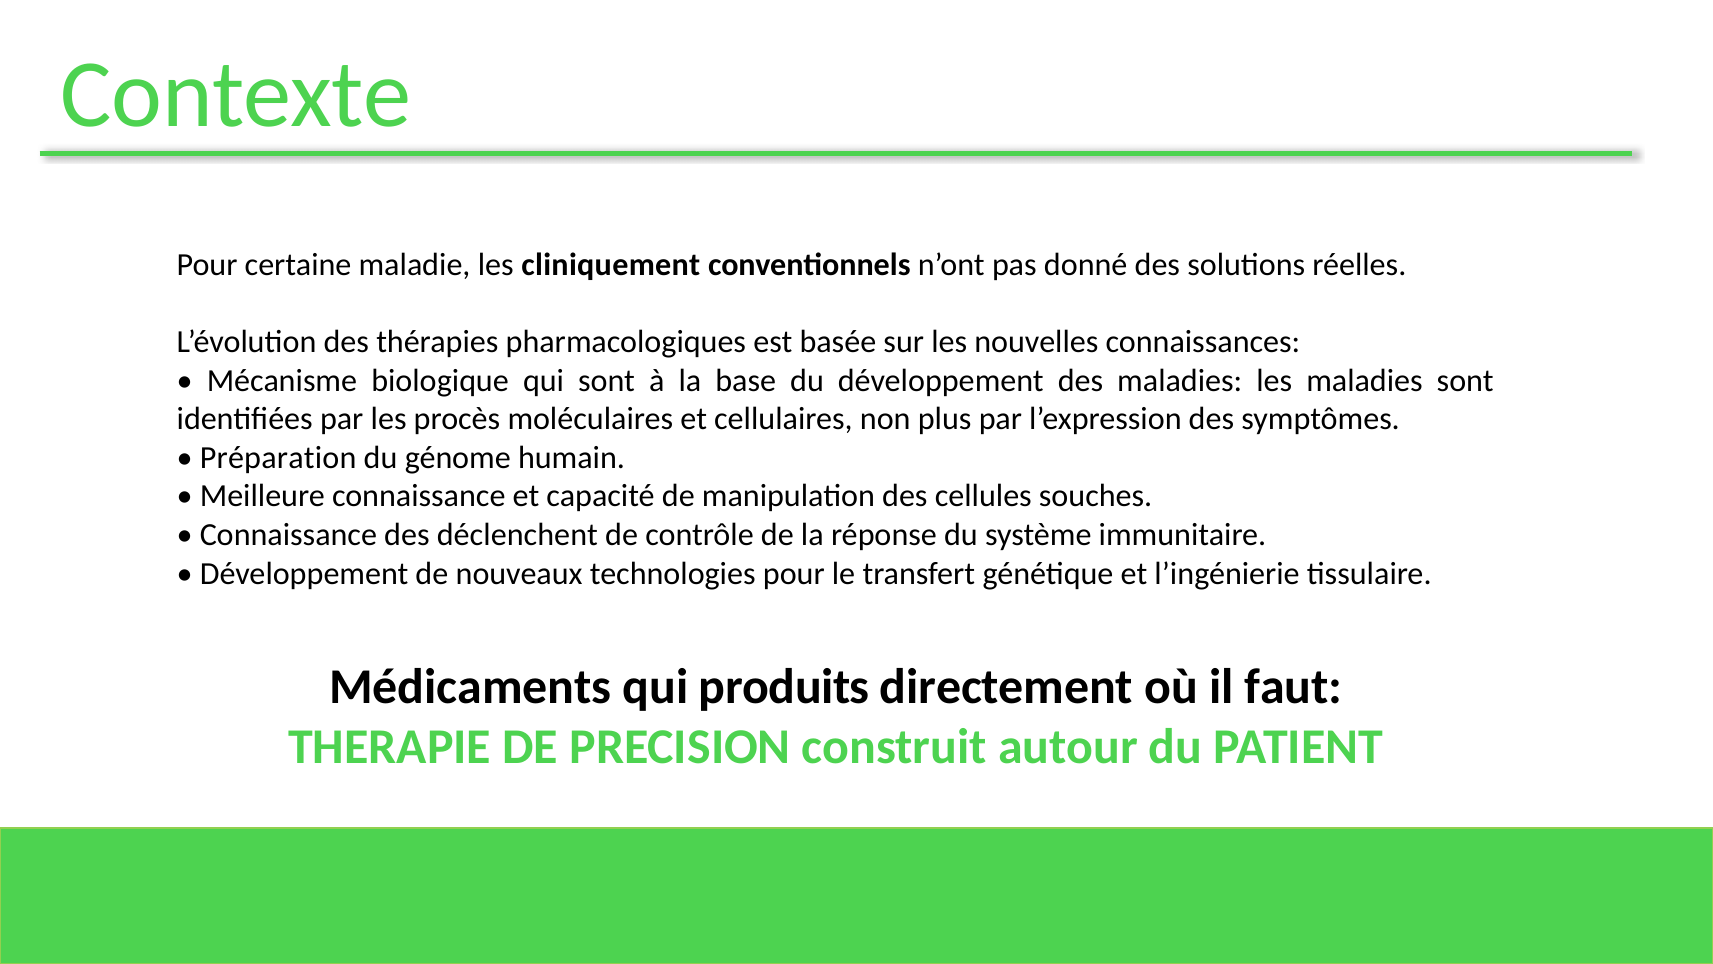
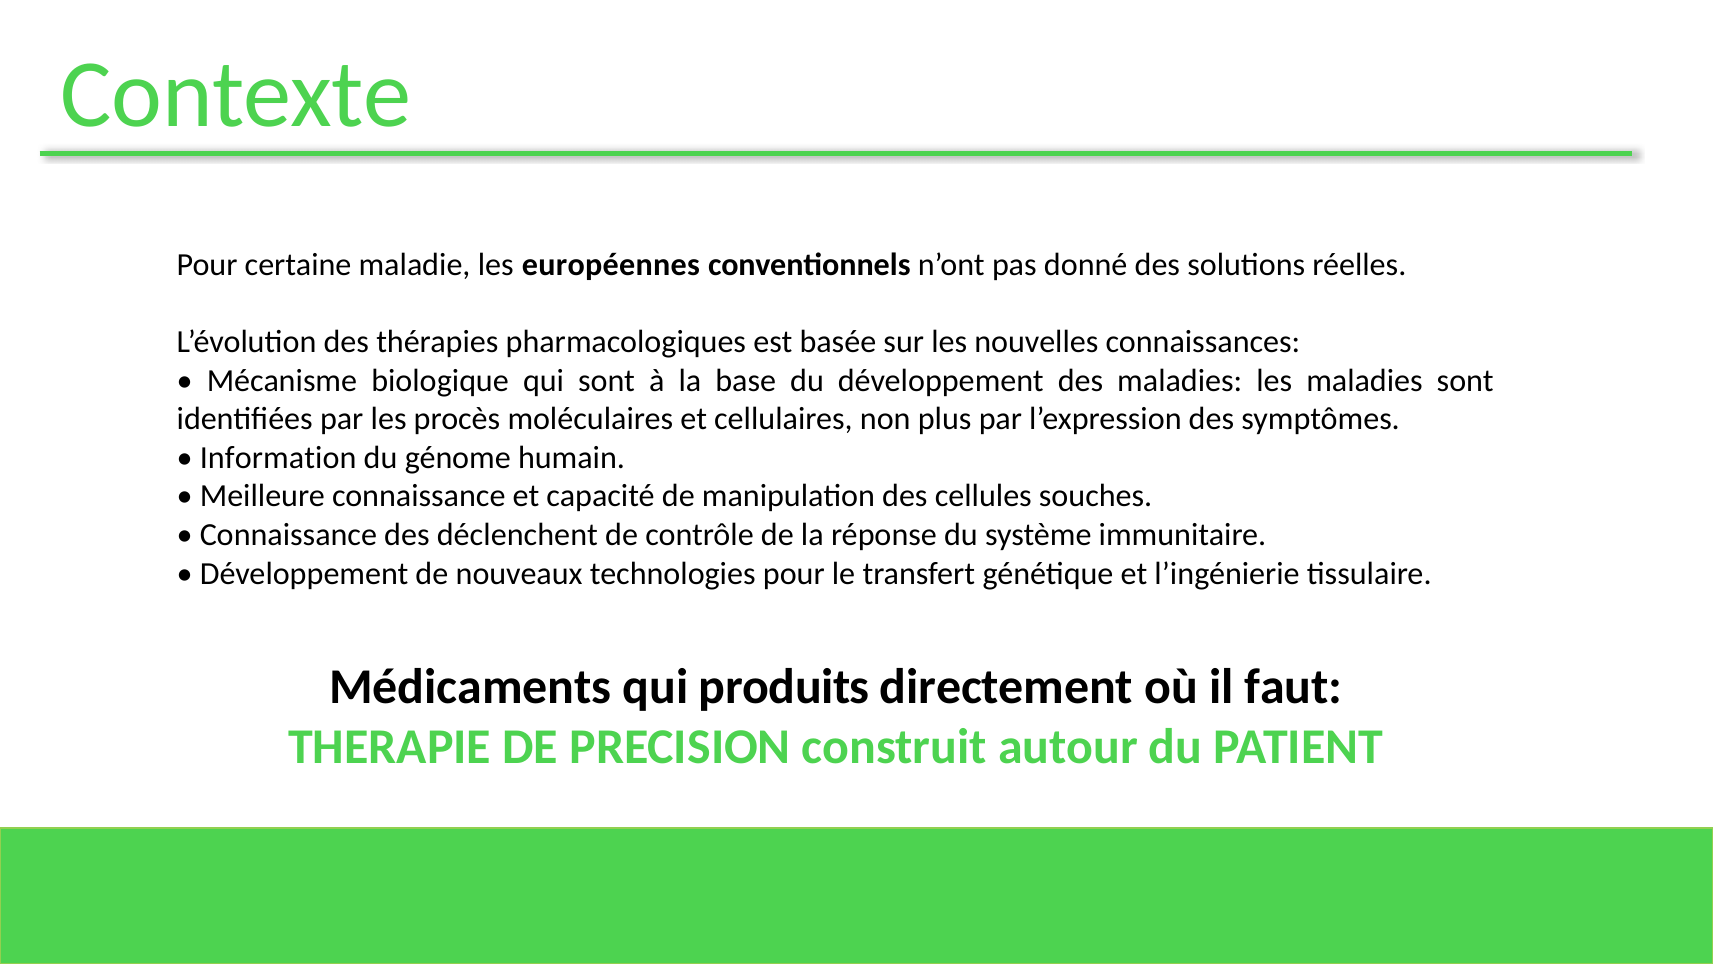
cliniquement: cliniquement -> européennes
Préparation: Préparation -> Information
